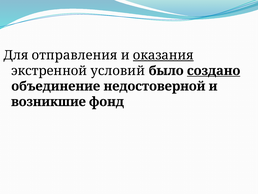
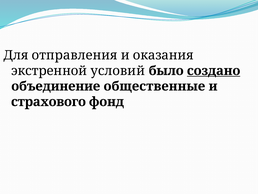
оказания underline: present -> none
недостоверной: недостоверной -> общественные
возникшие: возникшие -> страхового
